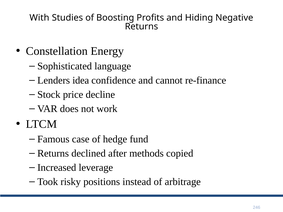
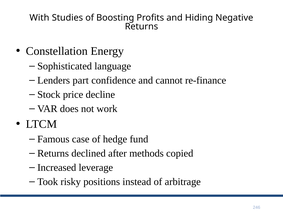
idea: idea -> part
